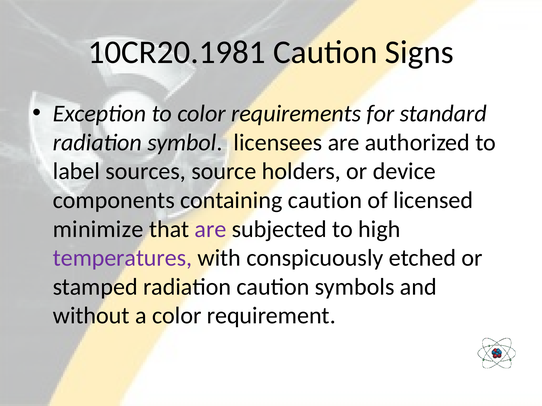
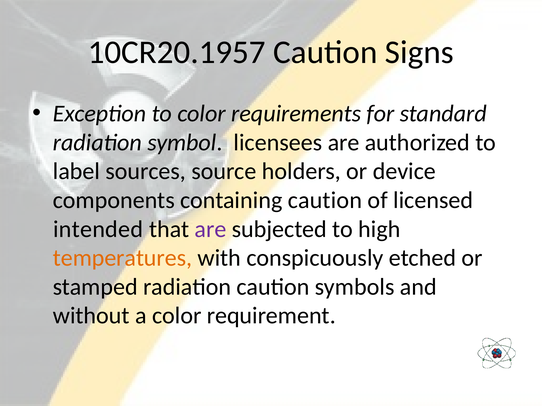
10CR20.1981: 10CR20.1981 -> 10CR20.1957
minimize: minimize -> intended
temperatures colour: purple -> orange
